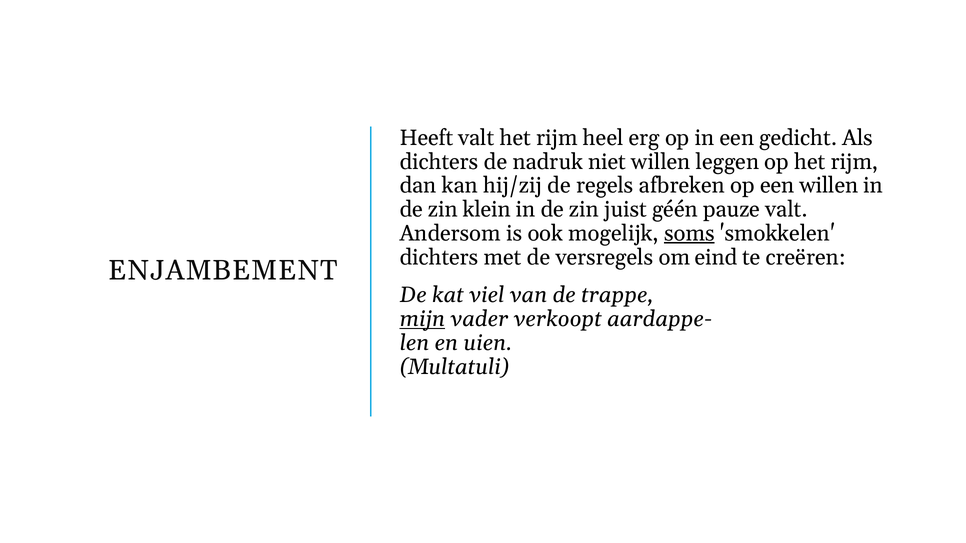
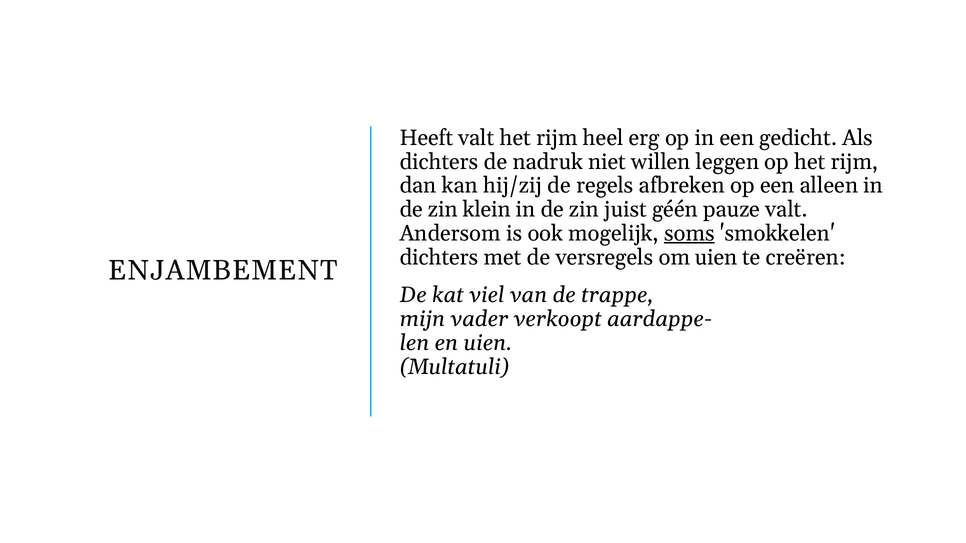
een willen: willen -> alleen
om eind: eind -> uien
mijn underline: present -> none
